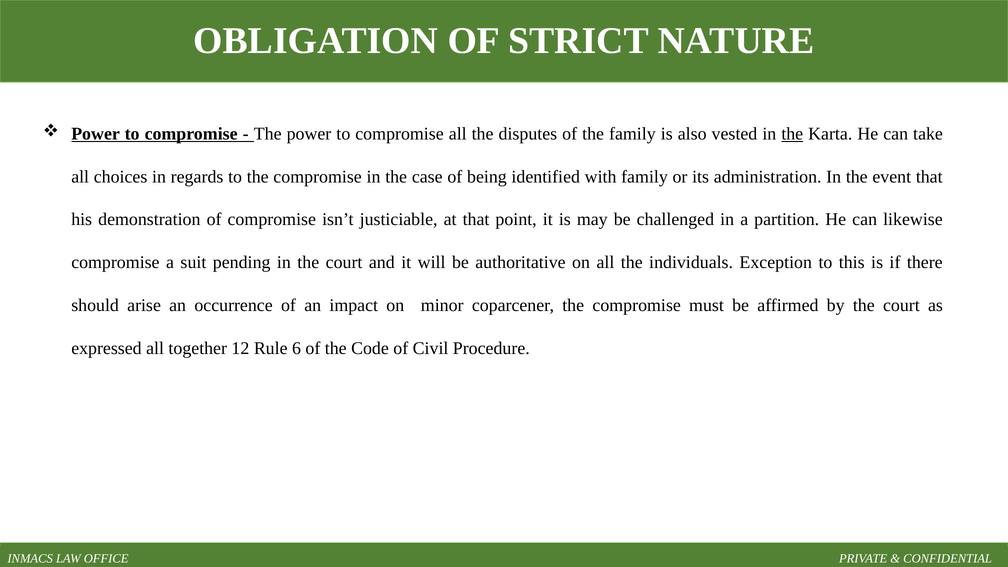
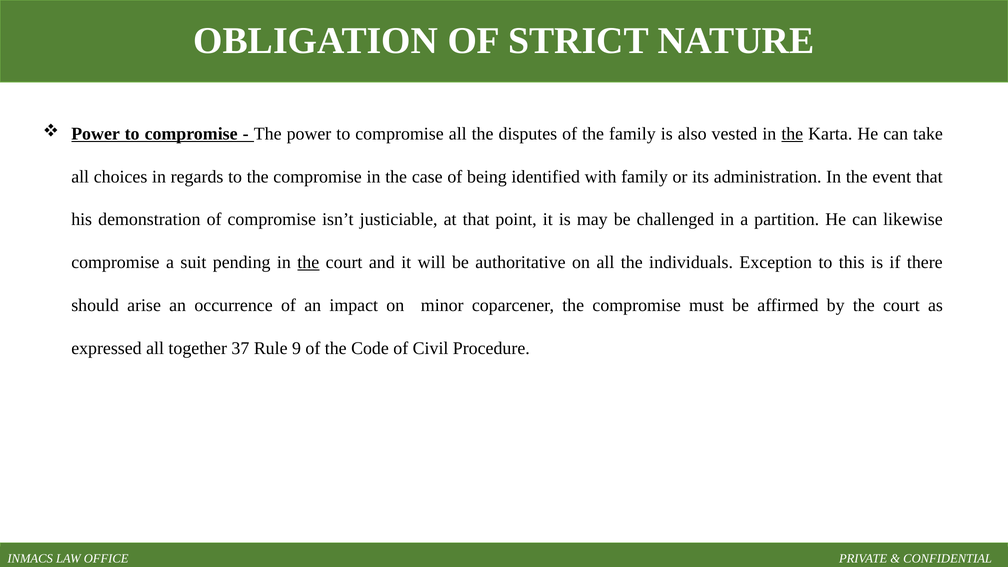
the at (308, 262) underline: none -> present
12: 12 -> 37
6: 6 -> 9
